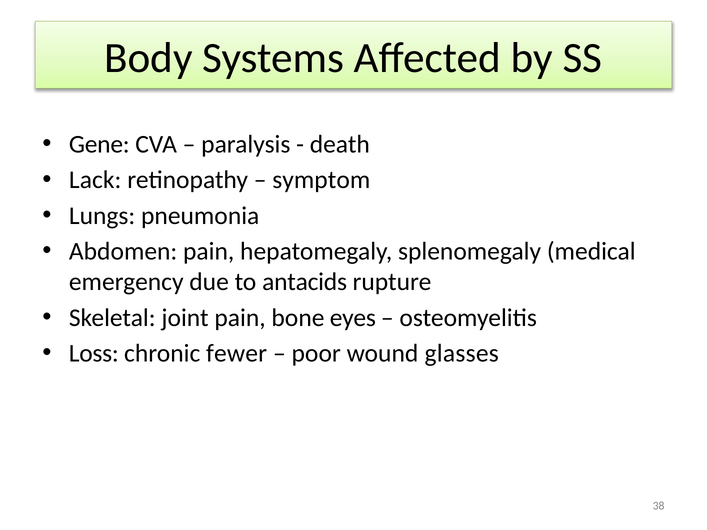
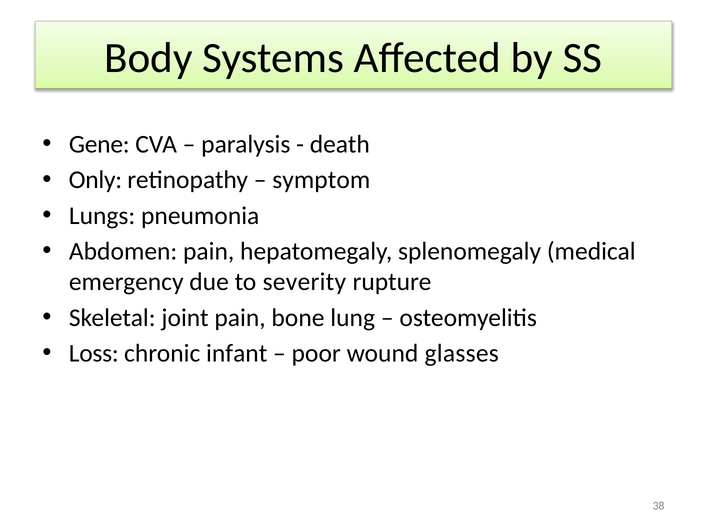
Lack: Lack -> Only
antacids: antacids -> severity
eyes: eyes -> lung
fewer: fewer -> infant
